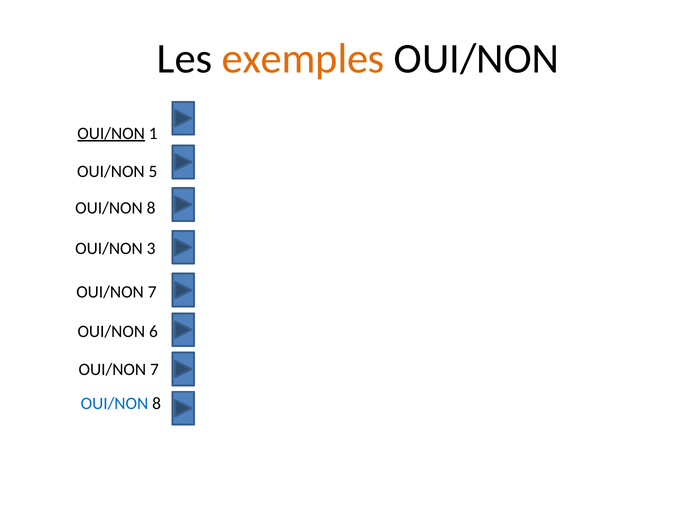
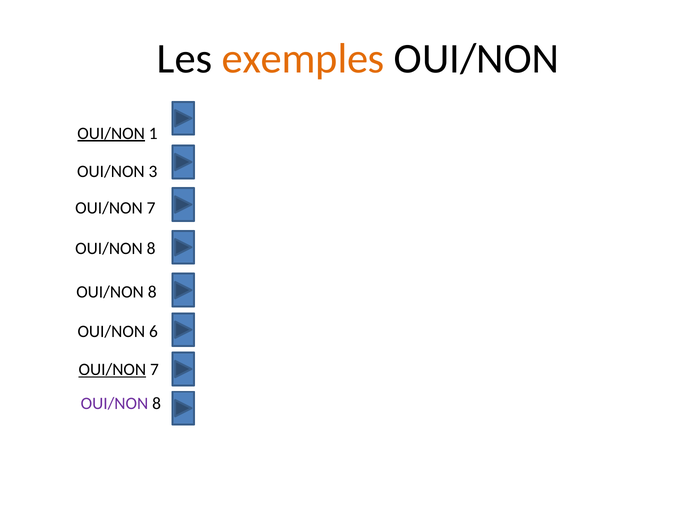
5: 5 -> 3
8 at (151, 208): 8 -> 7
3 at (151, 249): 3 -> 8
7 at (152, 292): 7 -> 8
OUI/NON at (112, 370) underline: none -> present
OUI/NON at (114, 404) colour: blue -> purple
